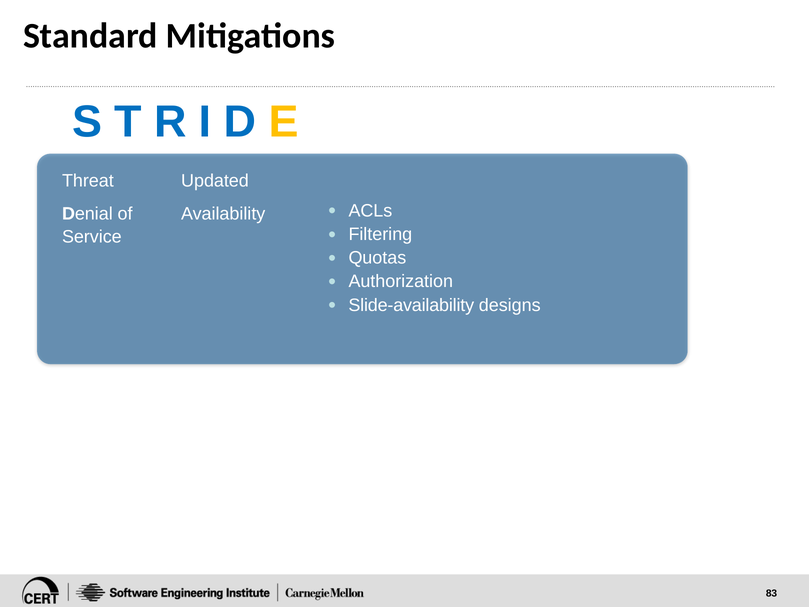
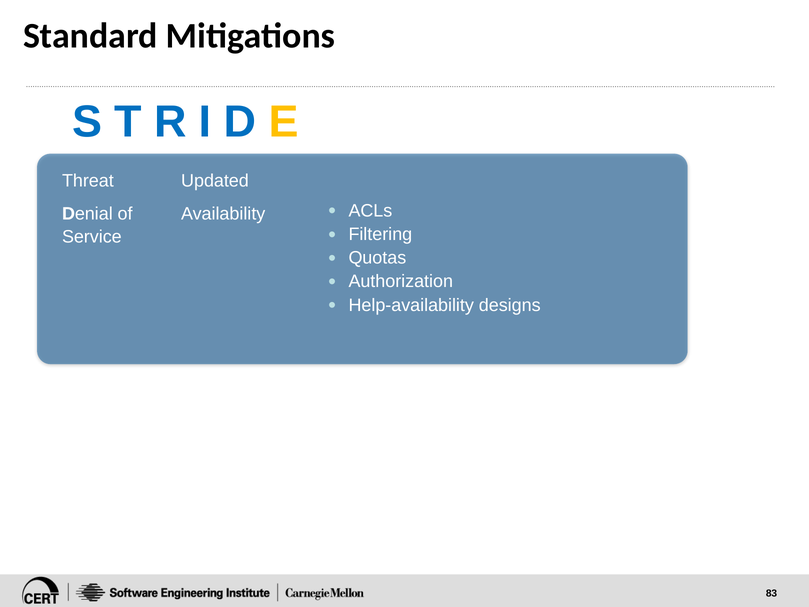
Slide-availability: Slide-availability -> Help-availability
